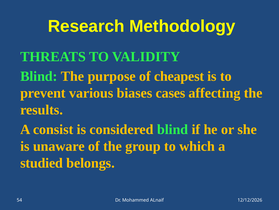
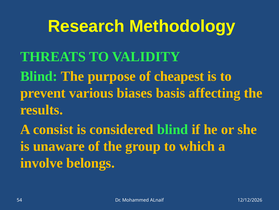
cases: cases -> basis
studied: studied -> involve
